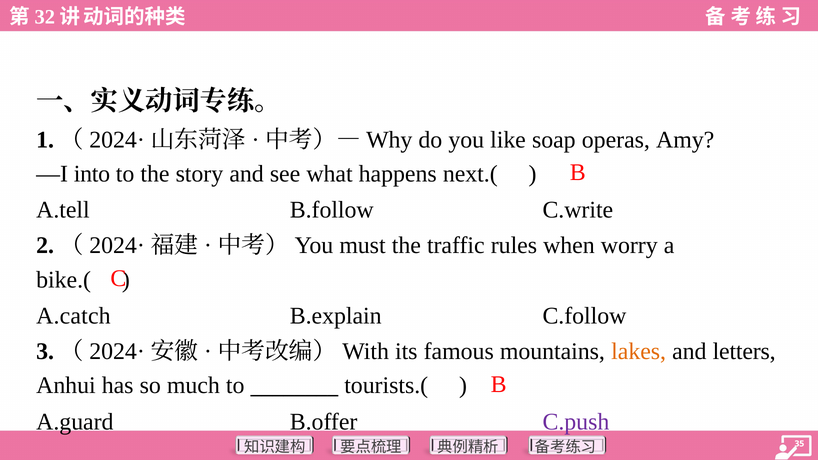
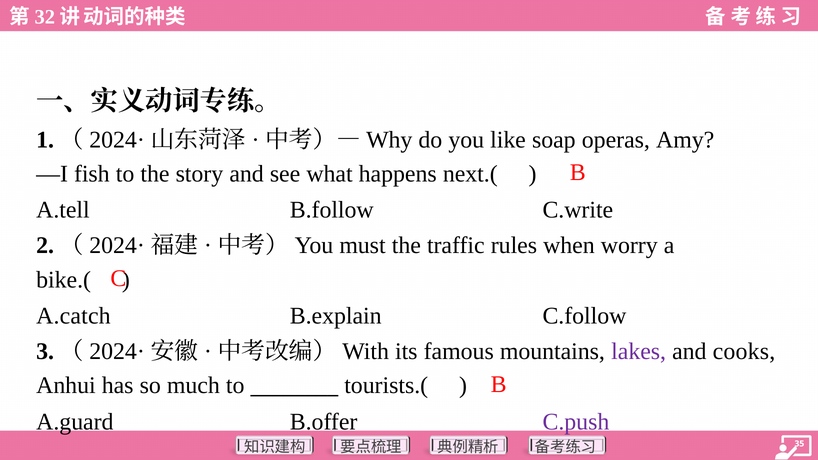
into: into -> fish
lakes colour: orange -> purple
letters: letters -> cooks
